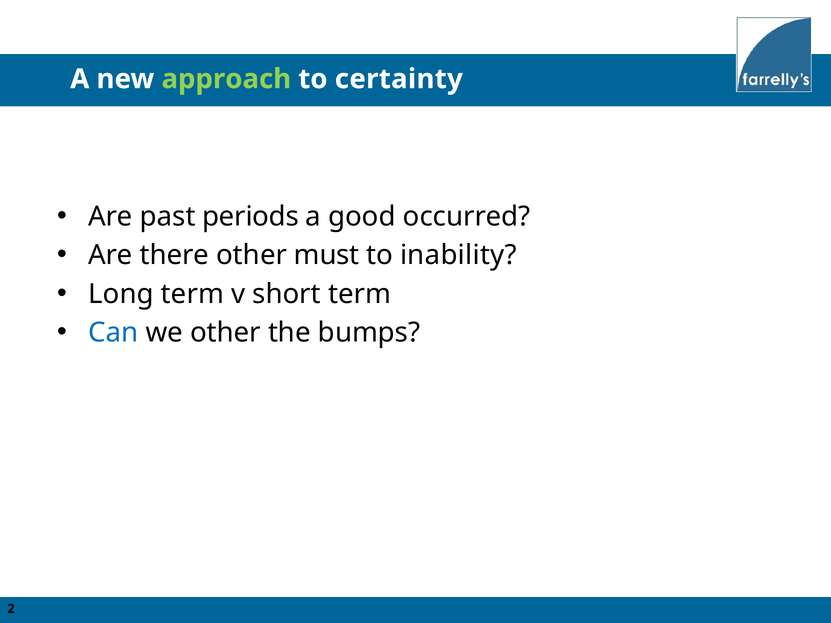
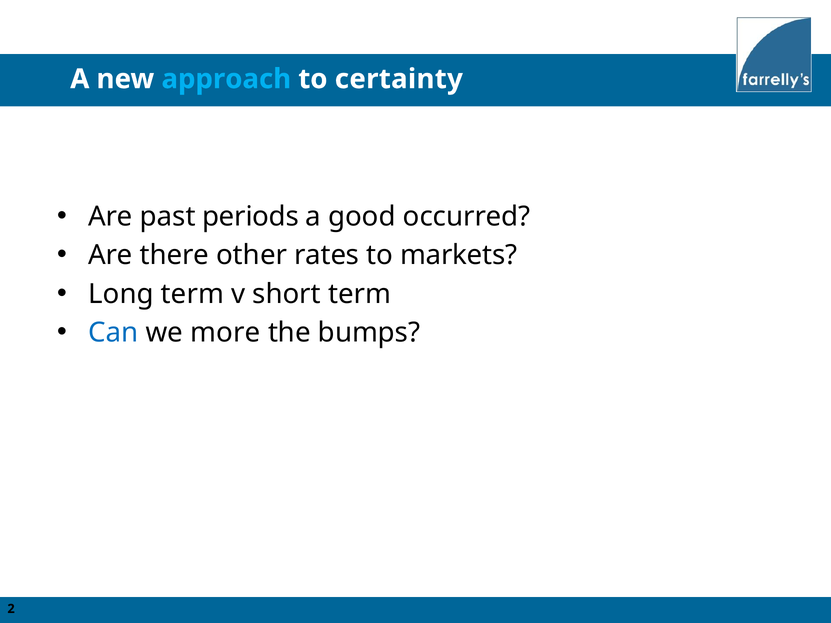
approach colour: light green -> light blue
must: must -> rates
inability: inability -> markets
we other: other -> more
